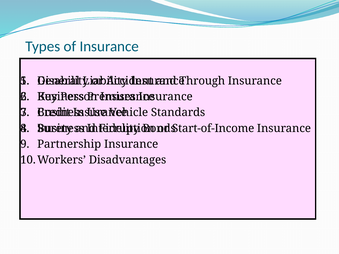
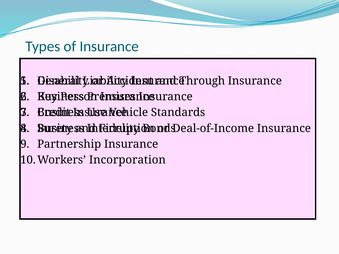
Start-of-Income: Start-of-Income -> Deal-of-Income
Disadvantages: Disadvantages -> Incorporation
